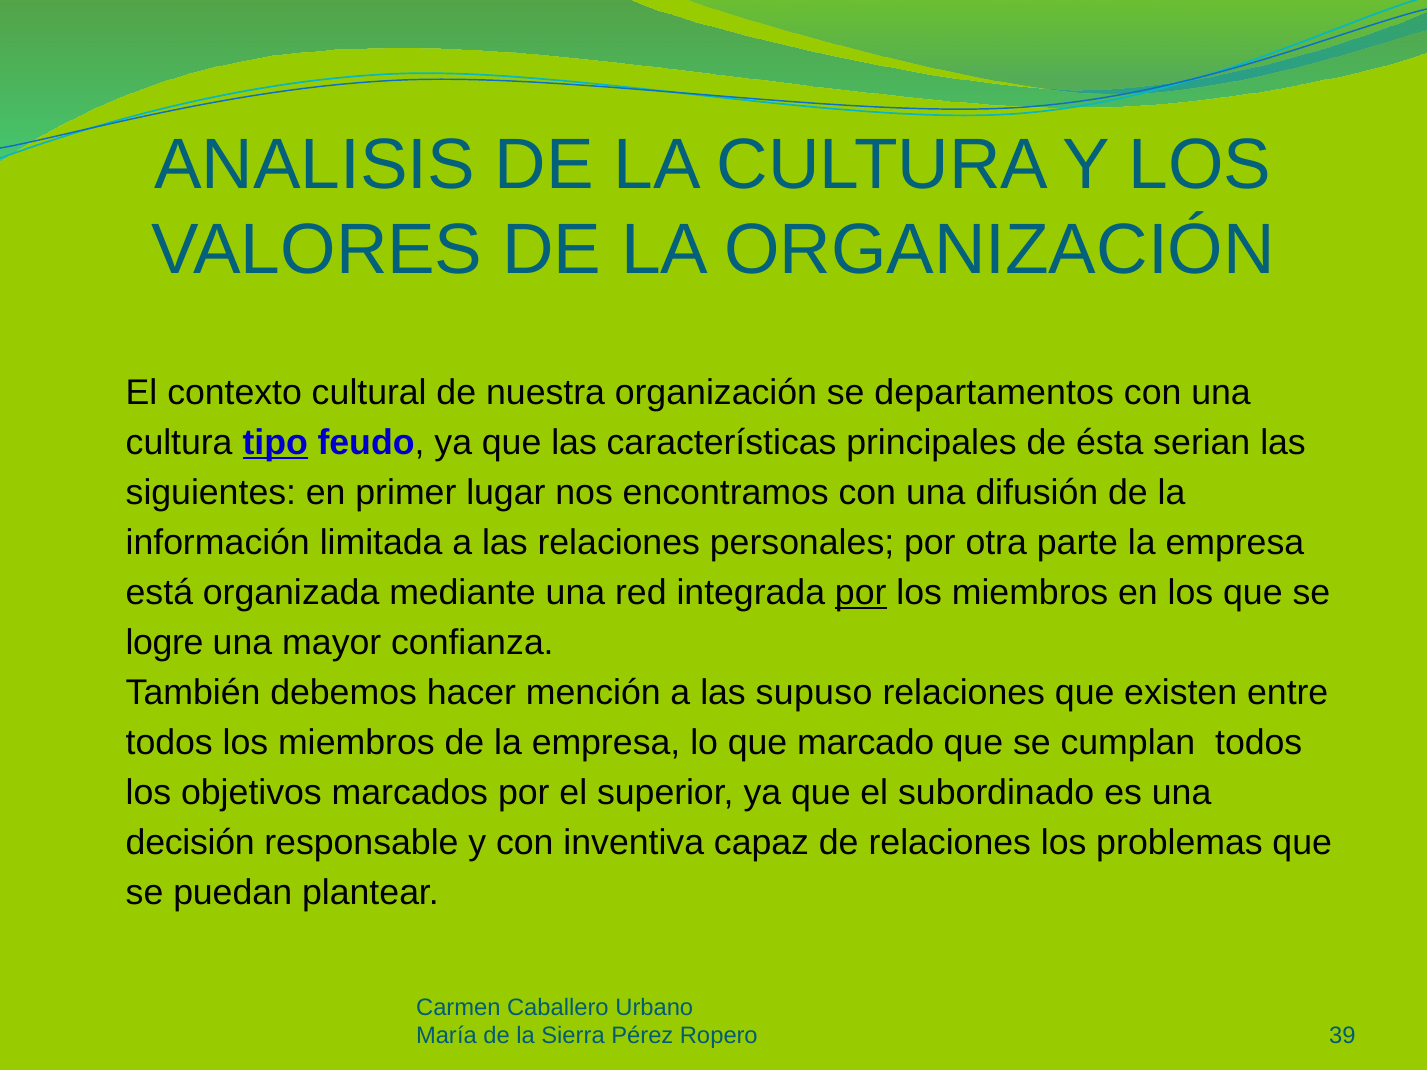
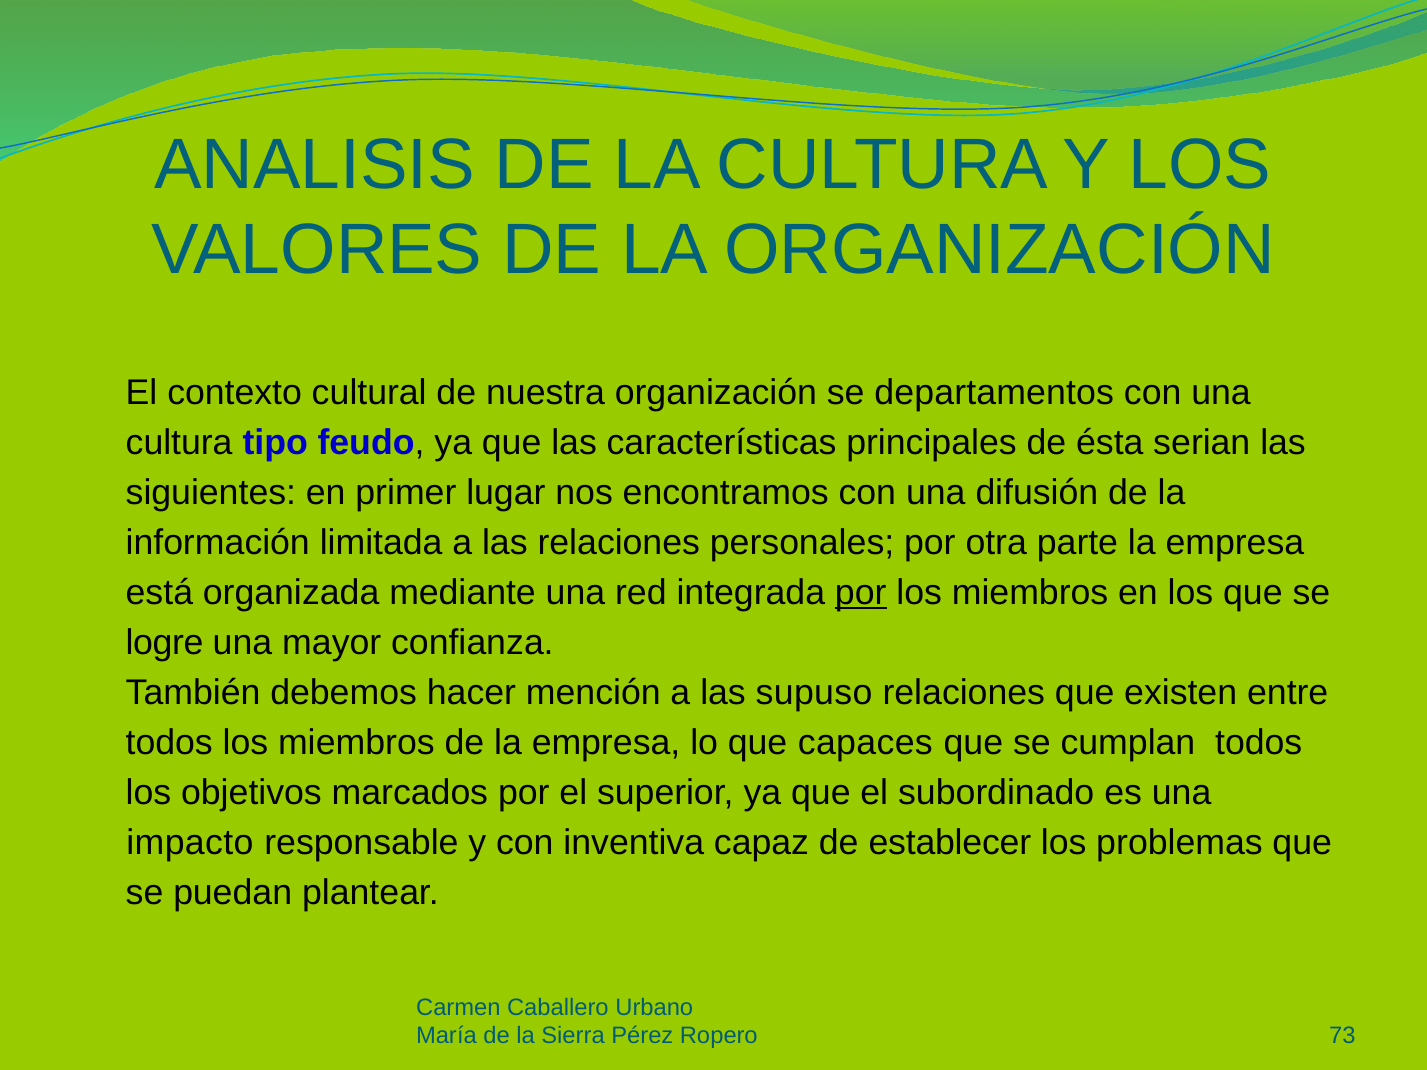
tipo underline: present -> none
marcado: marcado -> capaces
decisión: decisión -> impacto
de relaciones: relaciones -> establecer
39: 39 -> 73
